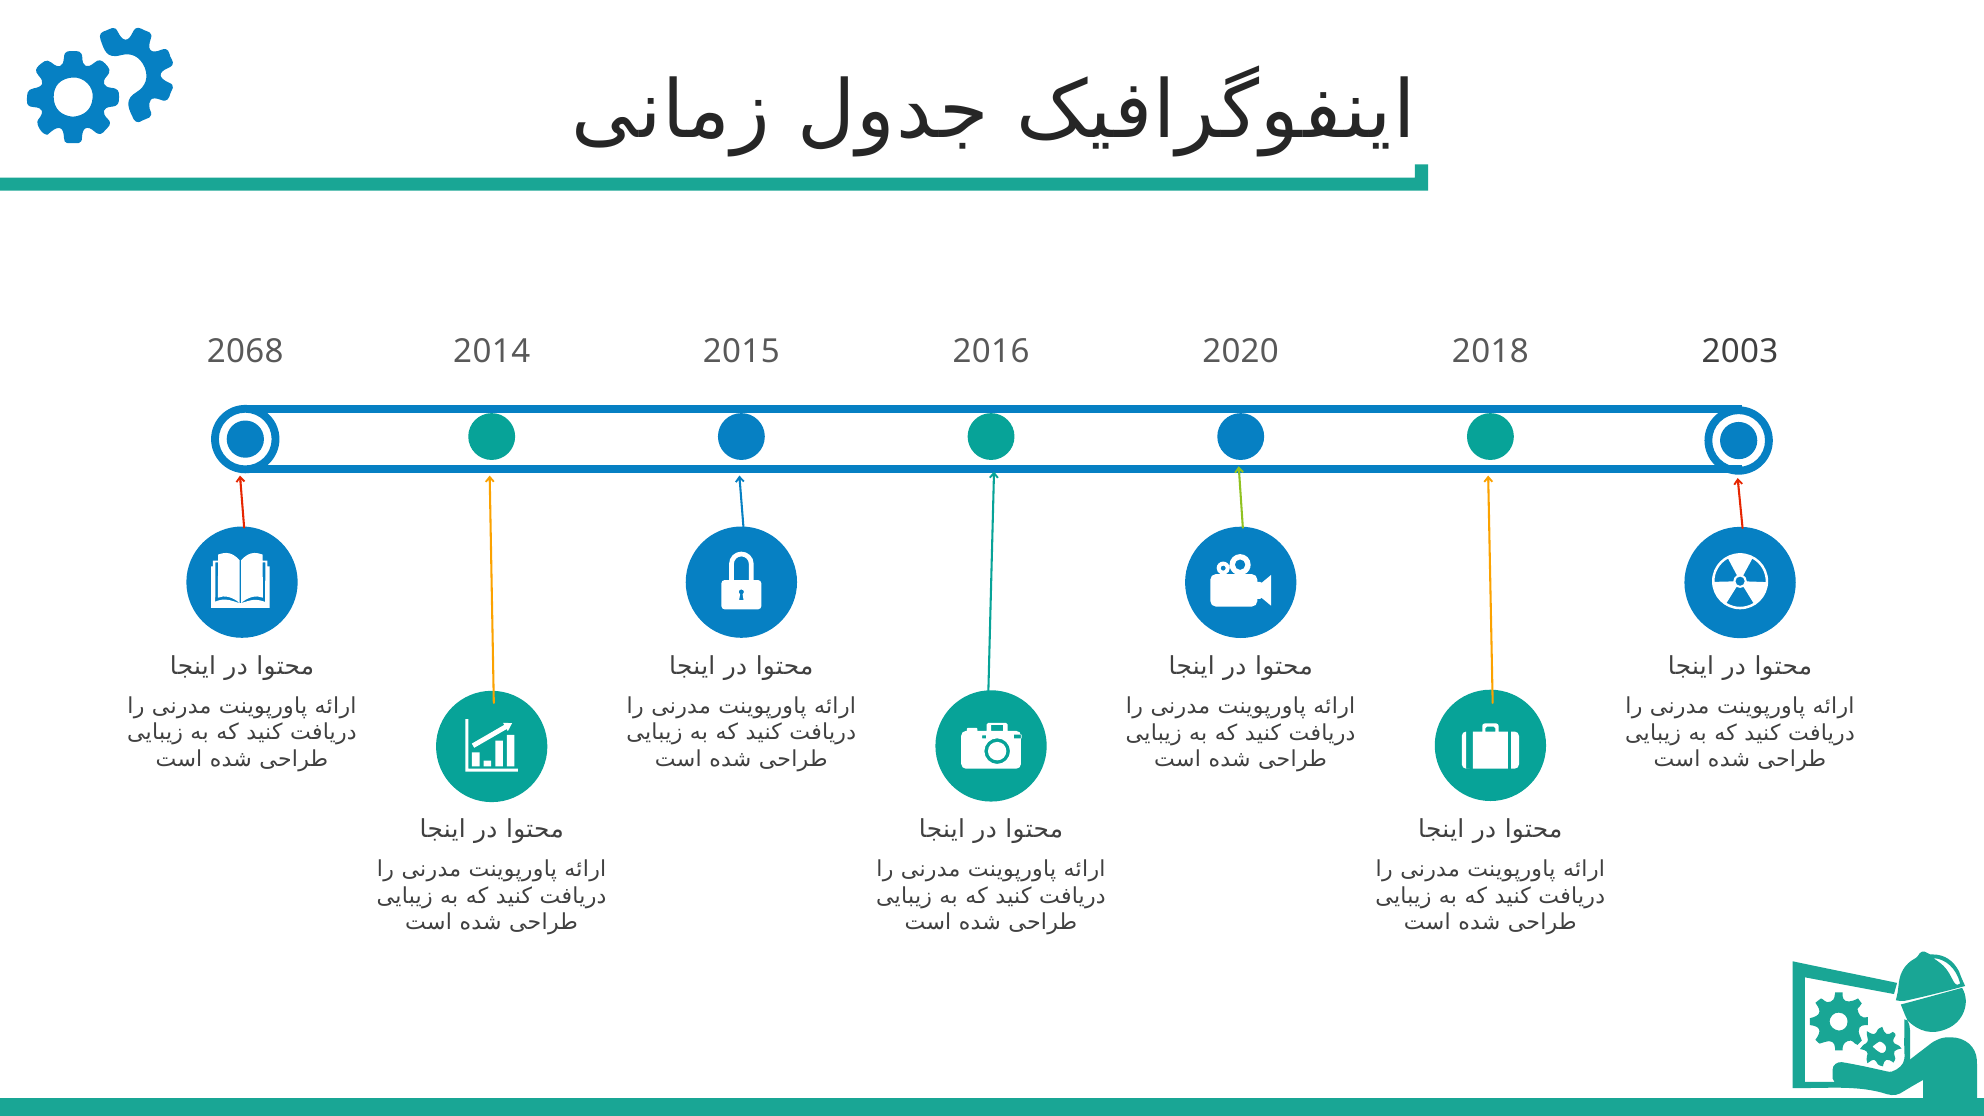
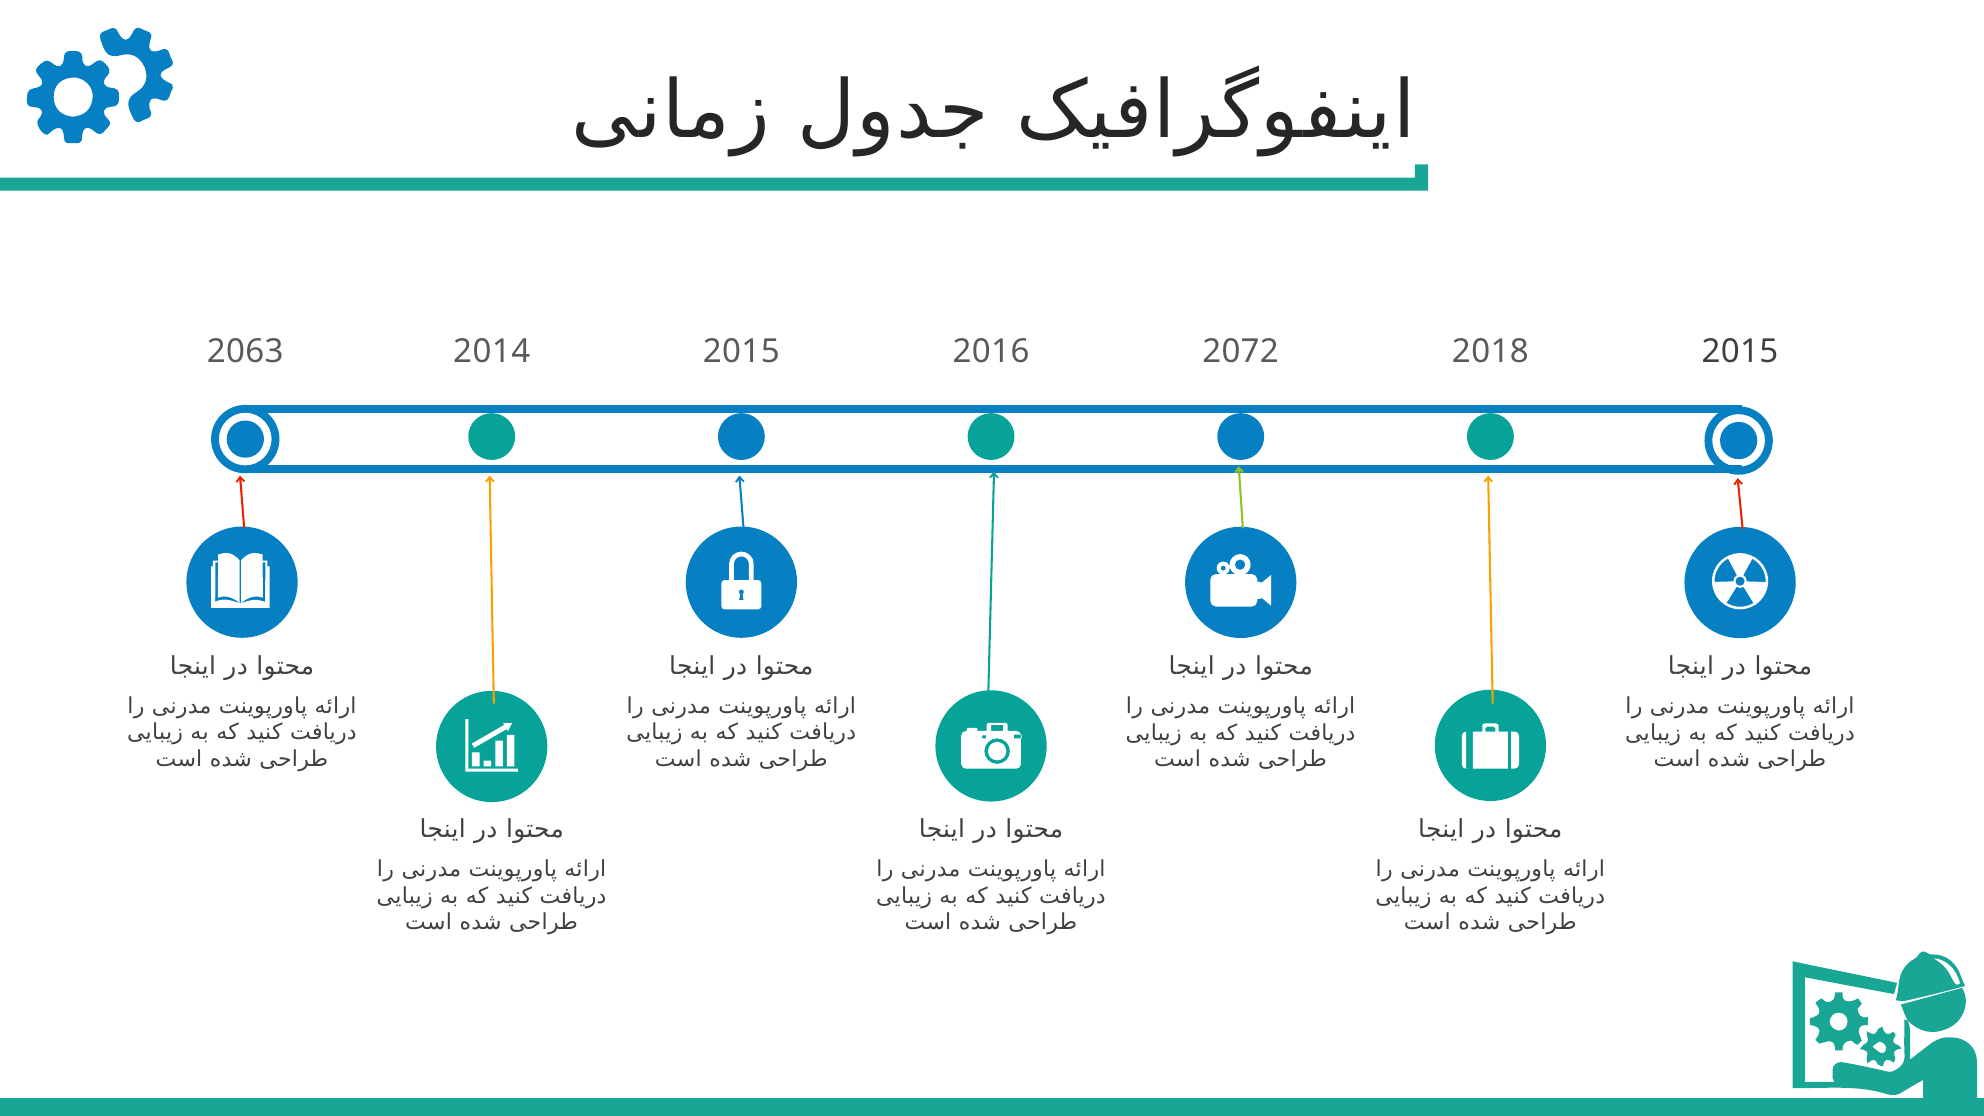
2068: 2068 -> 2063
2020: 2020 -> 2072
2003 at (1740, 352): 2003 -> 2015
